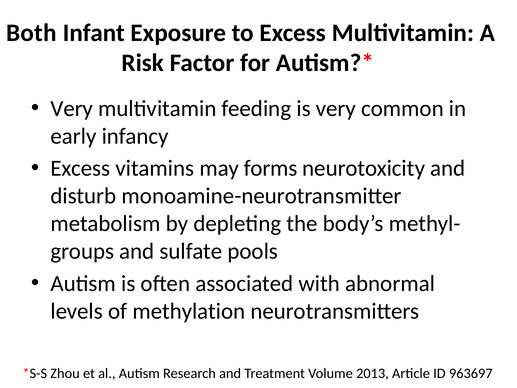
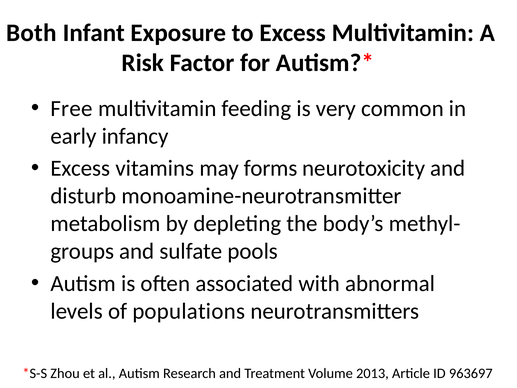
Very at (72, 108): Very -> Free
methylation: methylation -> populations
